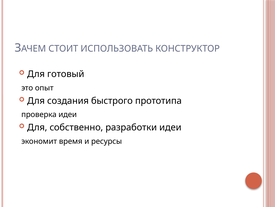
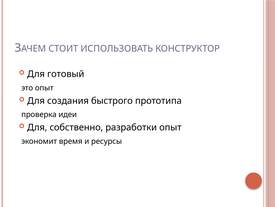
разработки идеи: идеи -> опыт
